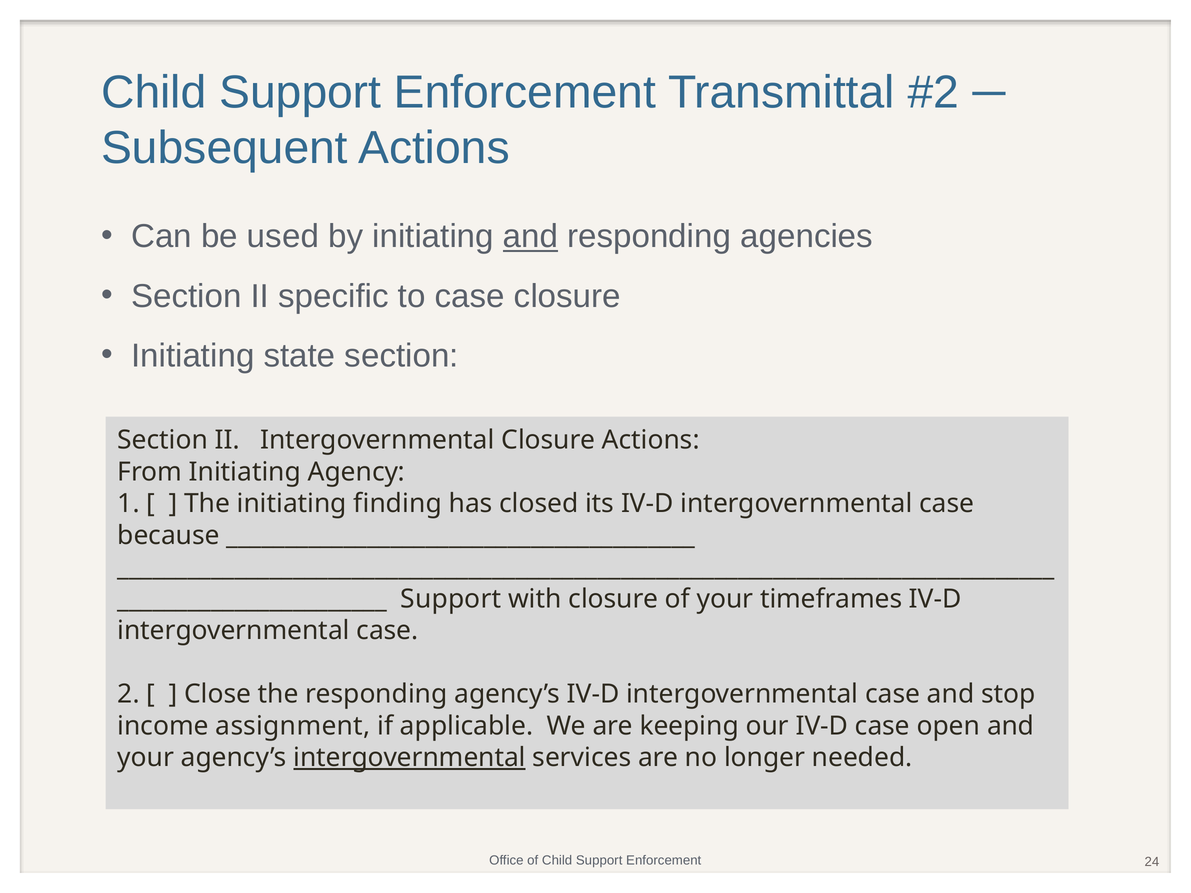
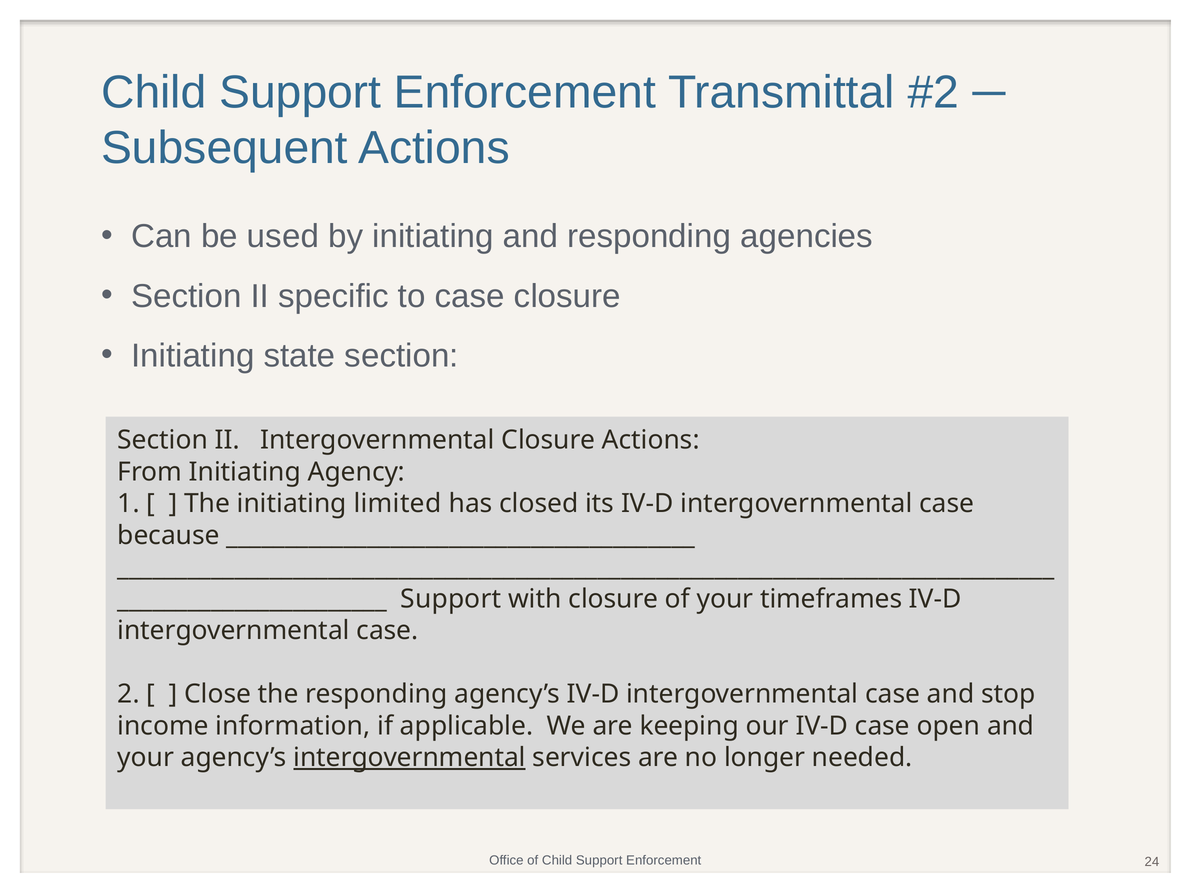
and at (531, 237) underline: present -> none
finding: finding -> limited
assignment: assignment -> information
